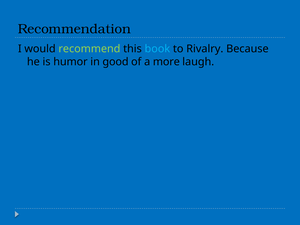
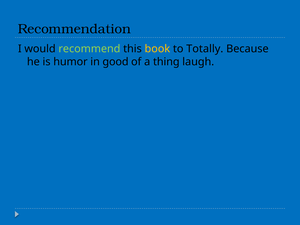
book colour: light blue -> yellow
Rivalry: Rivalry -> Totally
more: more -> thing
